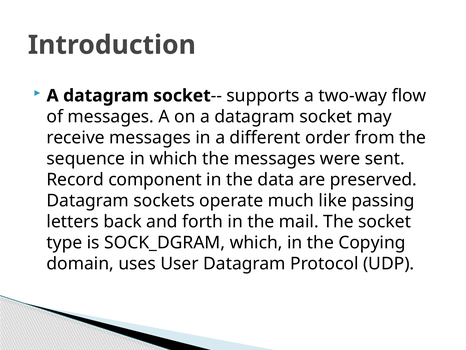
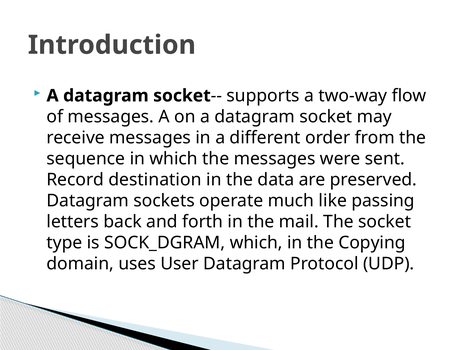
component: component -> destination
